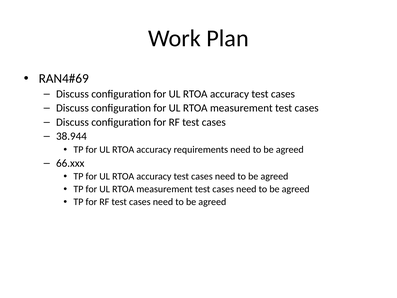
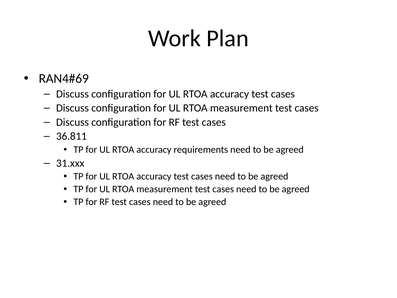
38.944: 38.944 -> 36.811
66.xxx: 66.xxx -> 31.xxx
